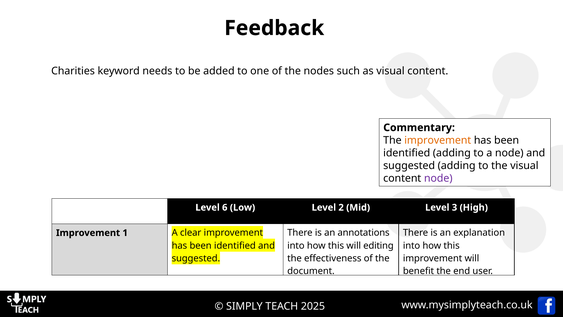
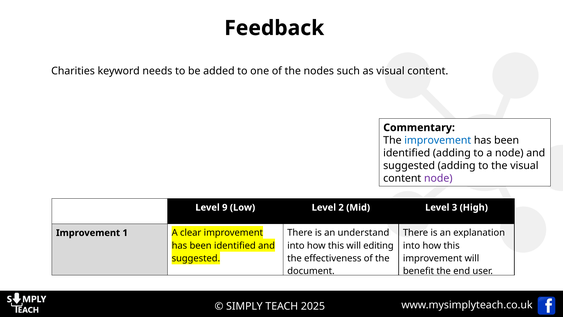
improvement at (438, 140) colour: orange -> blue
6: 6 -> 9
annotations: annotations -> understand
